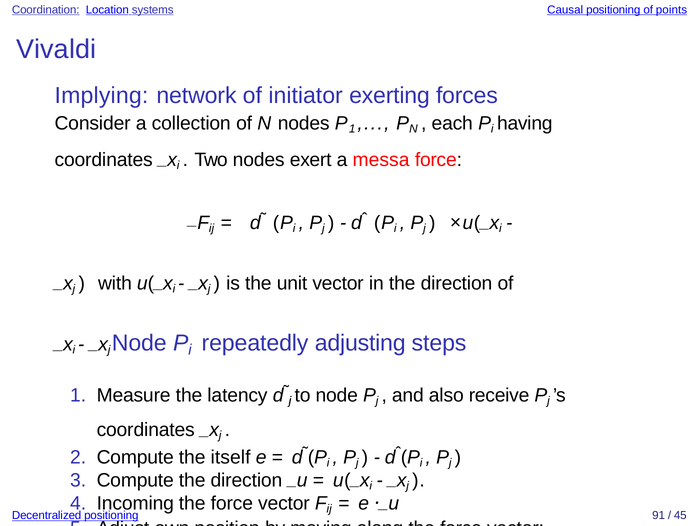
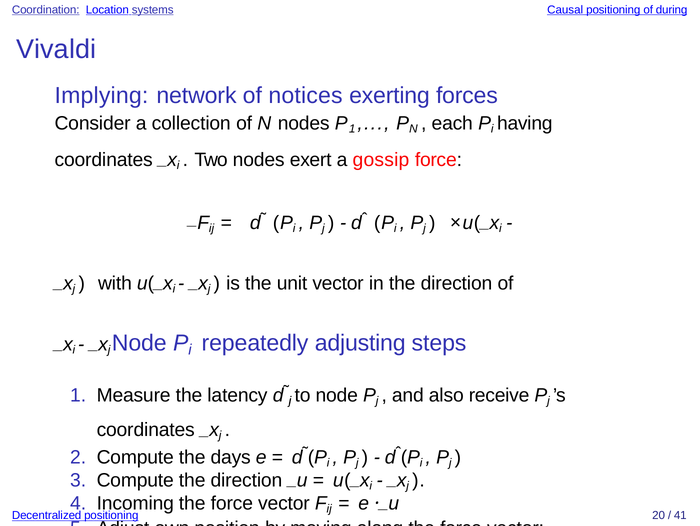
points: points -> during
initiator: initiator -> notices
messa: messa -> gossip
itself: itself -> days
91: 91 -> 20
45: 45 -> 41
